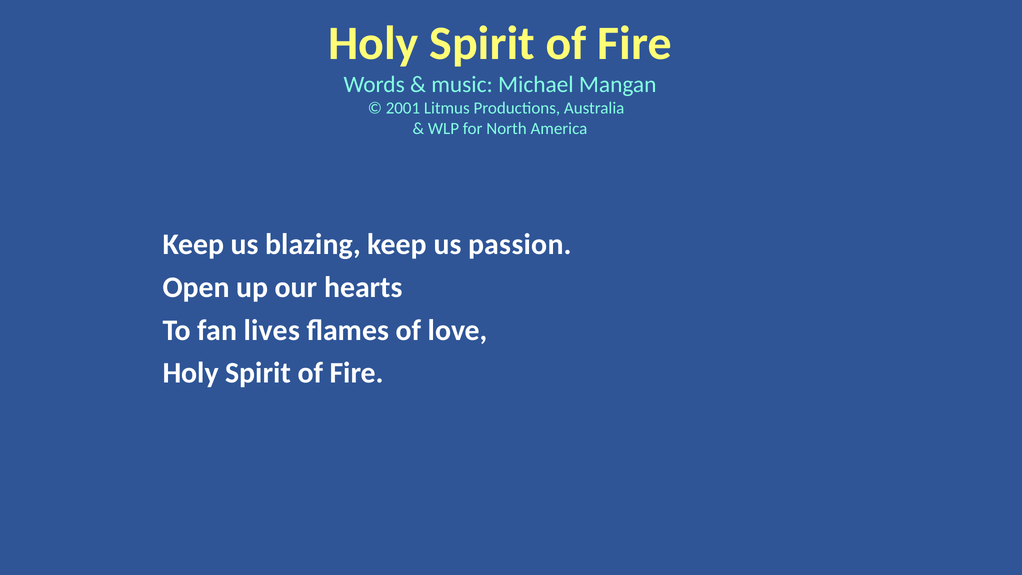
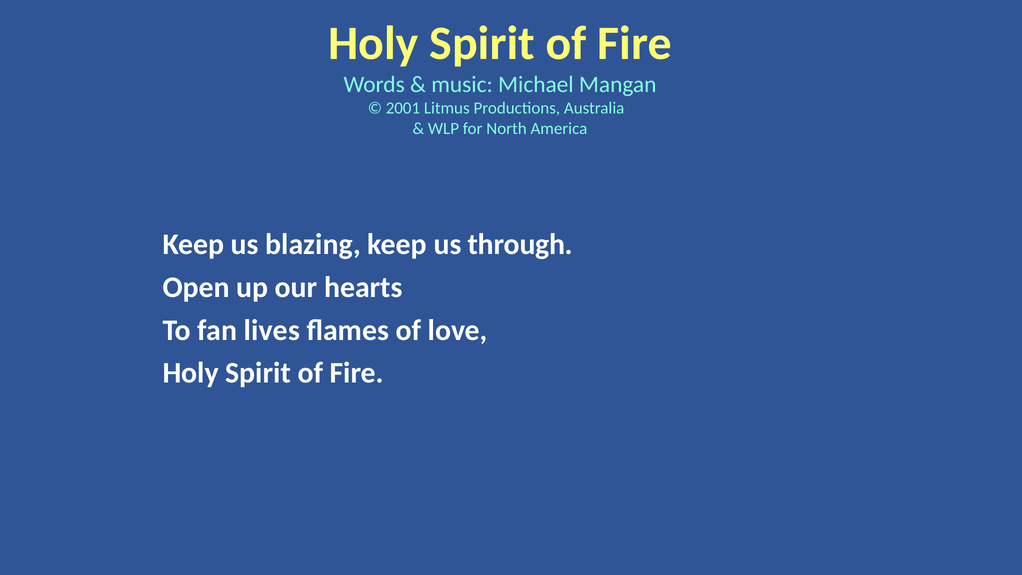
passion: passion -> through
